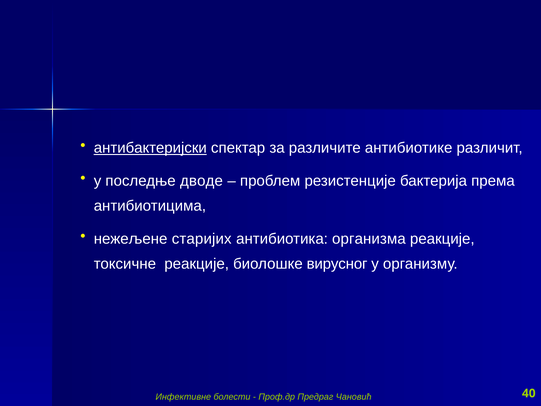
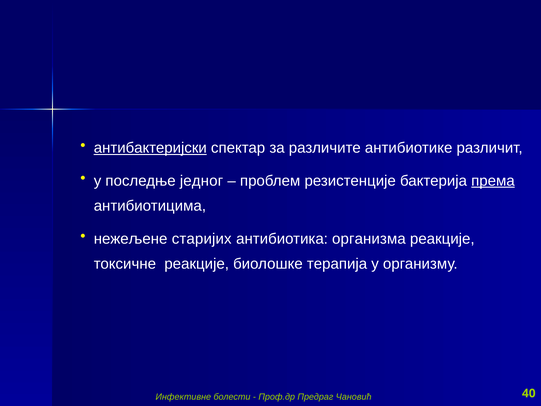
дводе: дводе -> једног
према underline: none -> present
вирусног: вирусног -> терапија
